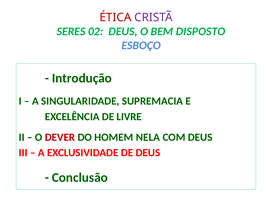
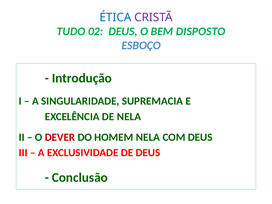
ÉTICA colour: red -> blue
SERES: SERES -> TUDO
DE LIVRE: LIVRE -> NELA
